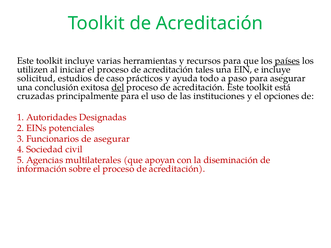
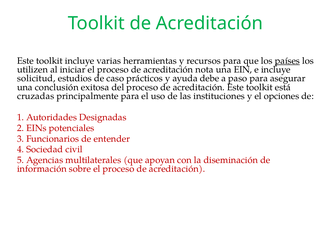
tales: tales -> nota
todo: todo -> debe
del underline: present -> none
de asegurar: asegurar -> entender
